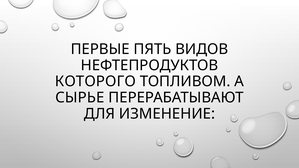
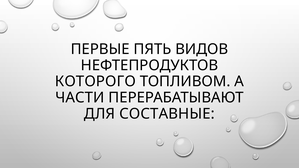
СЫРЬЕ: СЫРЬЕ -> ЧАСТИ
ИЗМЕНЕНИЕ: ИЗМЕНЕНИЕ -> СОСТАВНЫЕ
